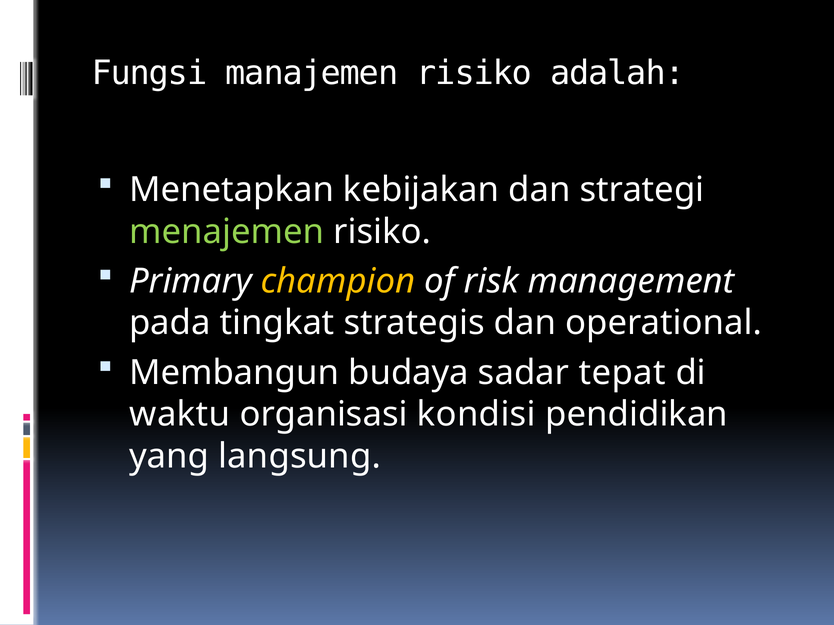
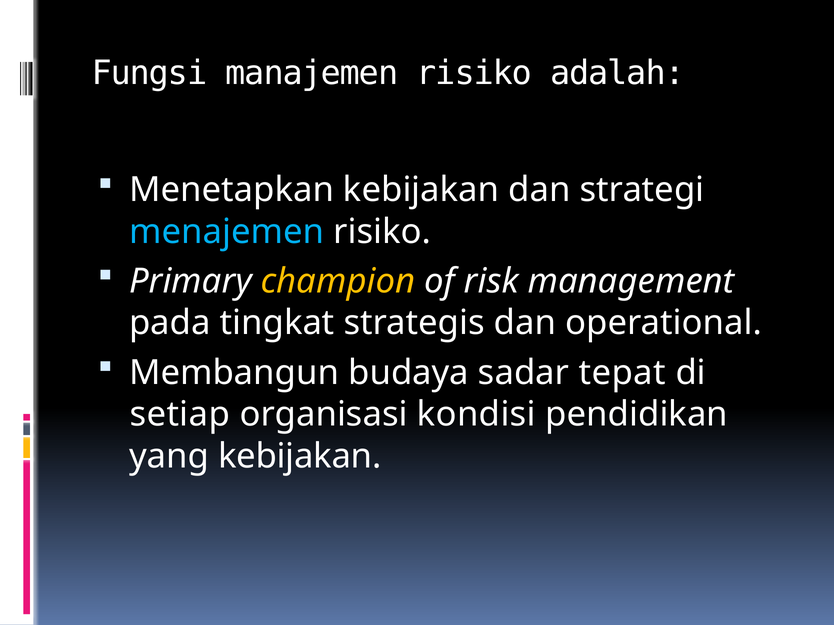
menajemen colour: light green -> light blue
waktu: waktu -> setiap
yang langsung: langsung -> kebijakan
